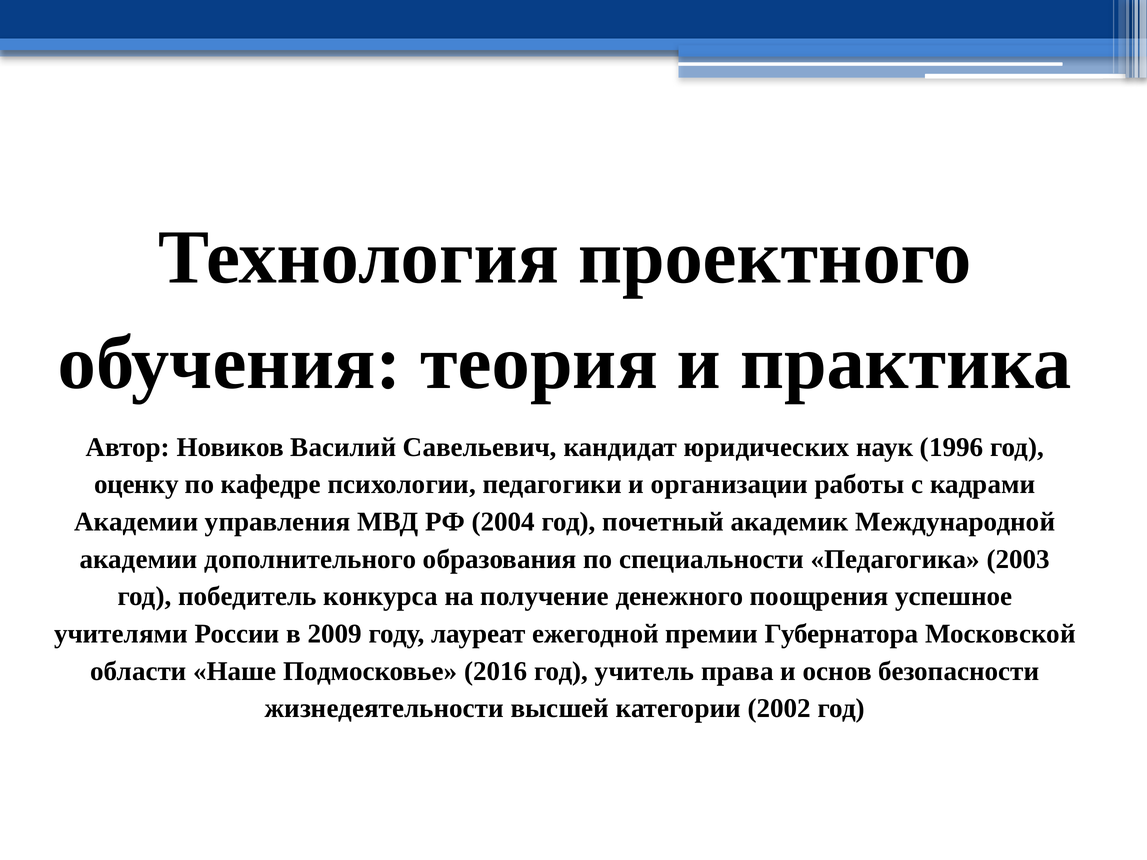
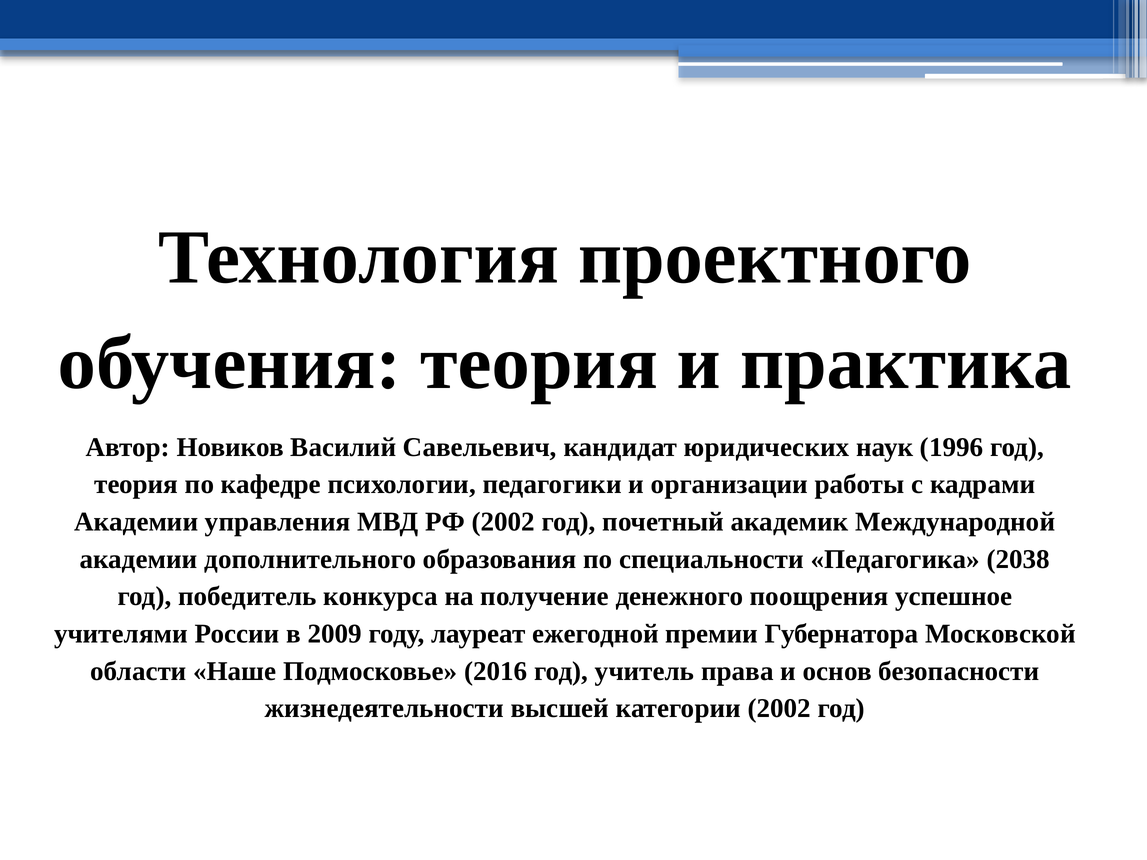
оценку at (136, 485): оценку -> теория
РФ 2004: 2004 -> 2002
2003: 2003 -> 2038
